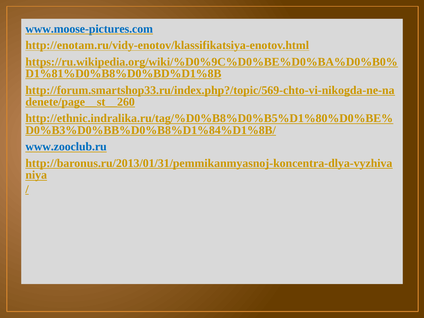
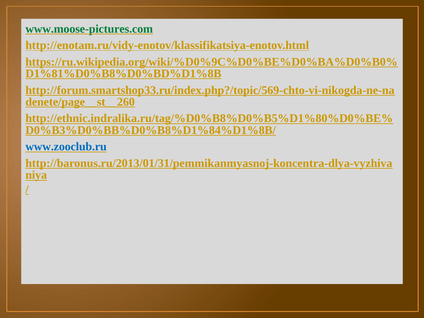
www.moose-pictures.com colour: blue -> green
